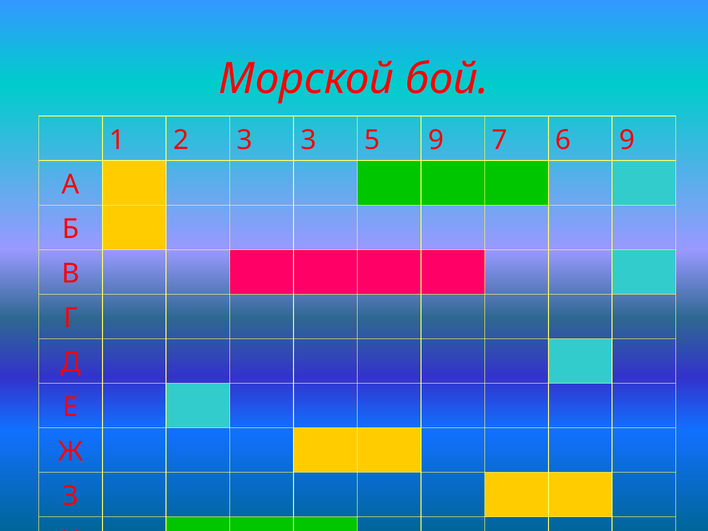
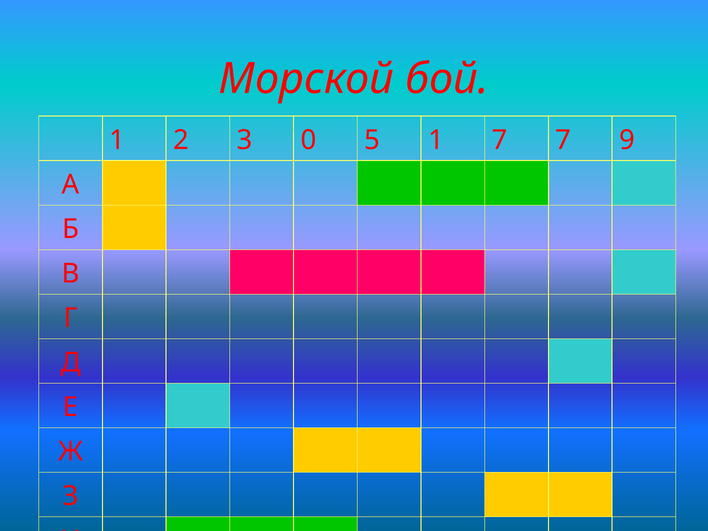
3 3: 3 -> 0
5 9: 9 -> 1
7 6: 6 -> 7
